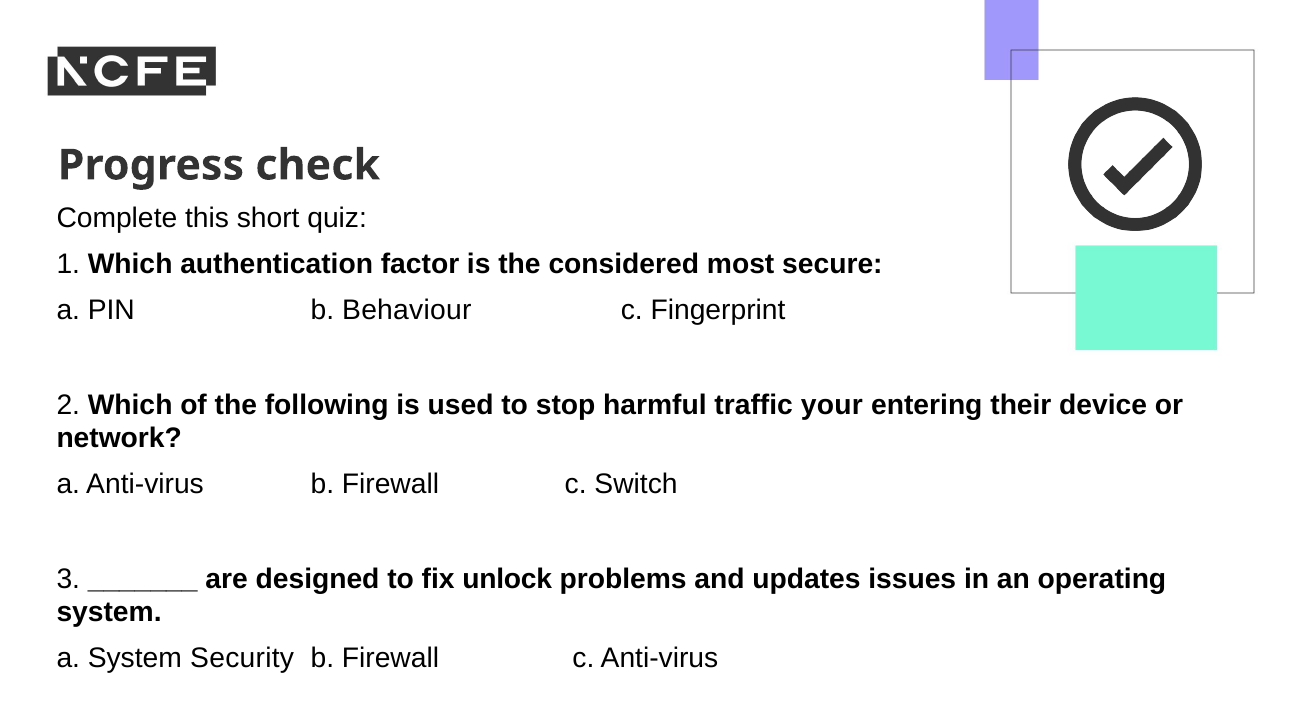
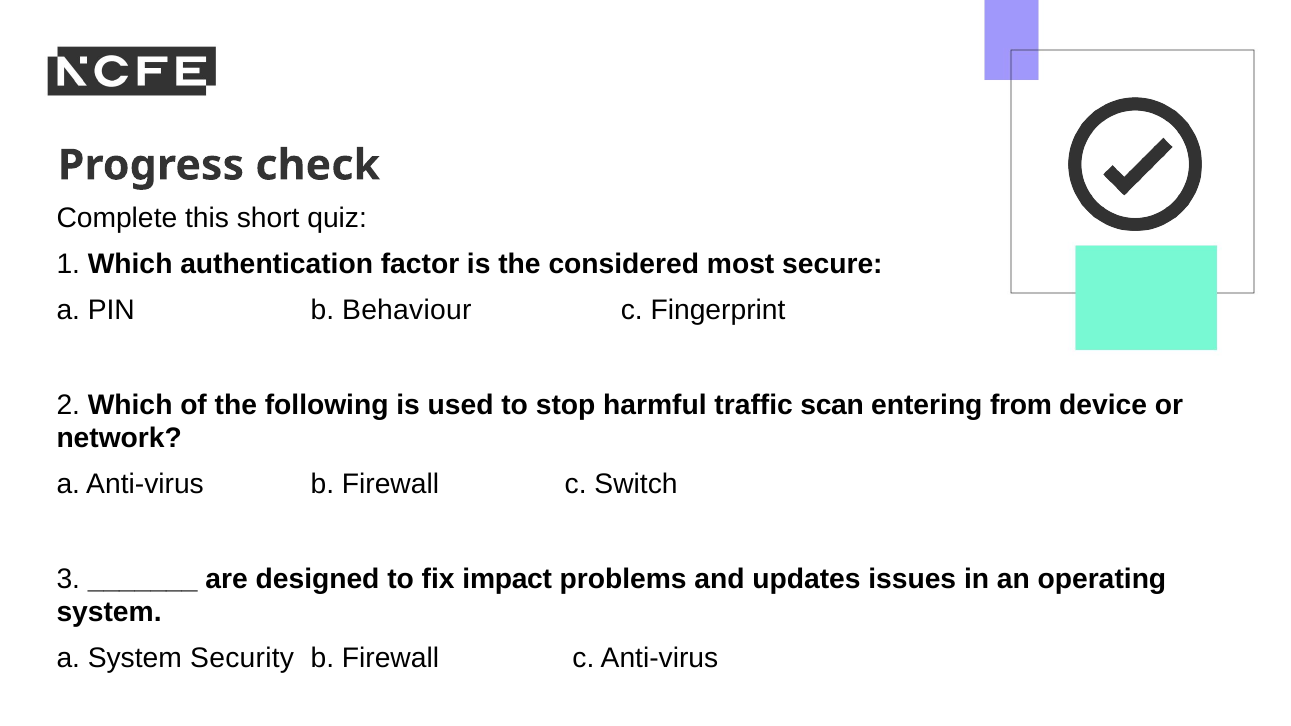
your: your -> scan
their: their -> from
unlock: unlock -> impact
